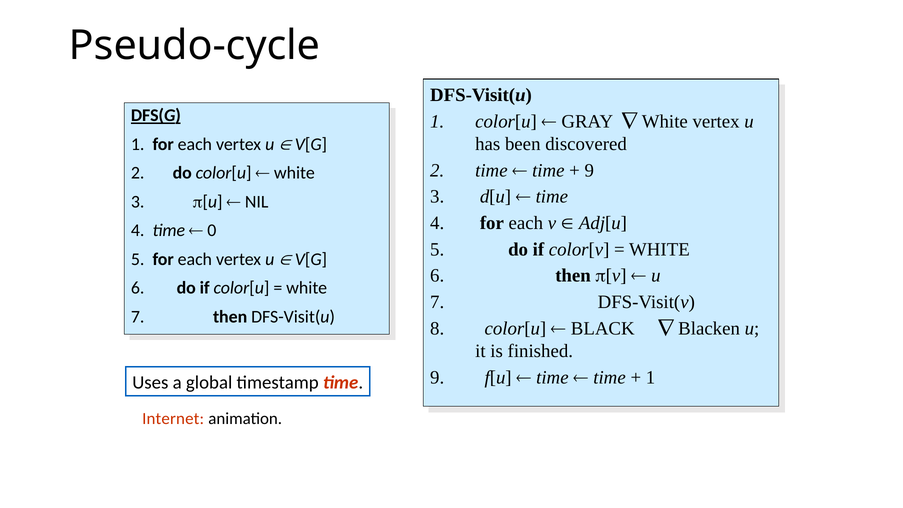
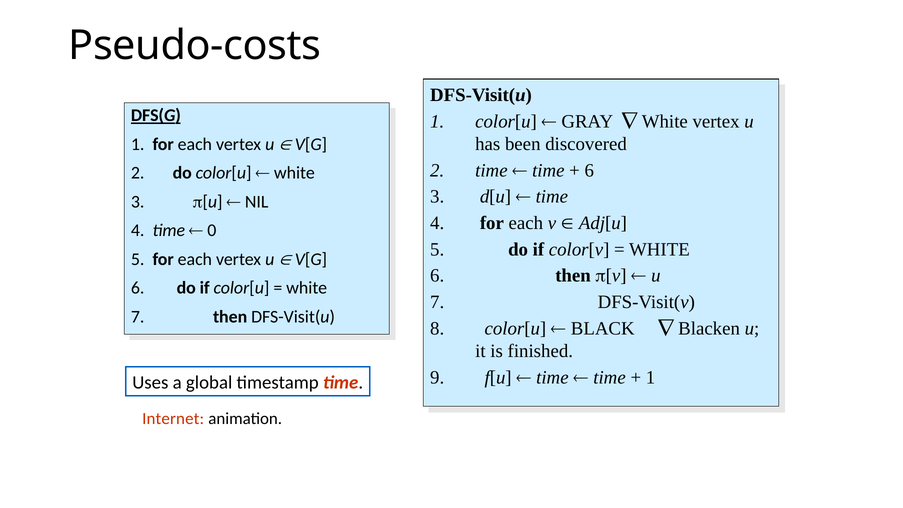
Pseudo-cycle: Pseudo-cycle -> Pseudo-costs
9 at (589, 170): 9 -> 6
